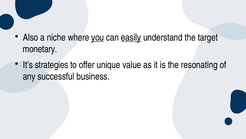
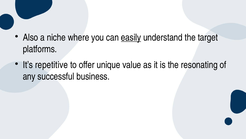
you underline: present -> none
monetary: monetary -> platforms
strategies: strategies -> repetitive
